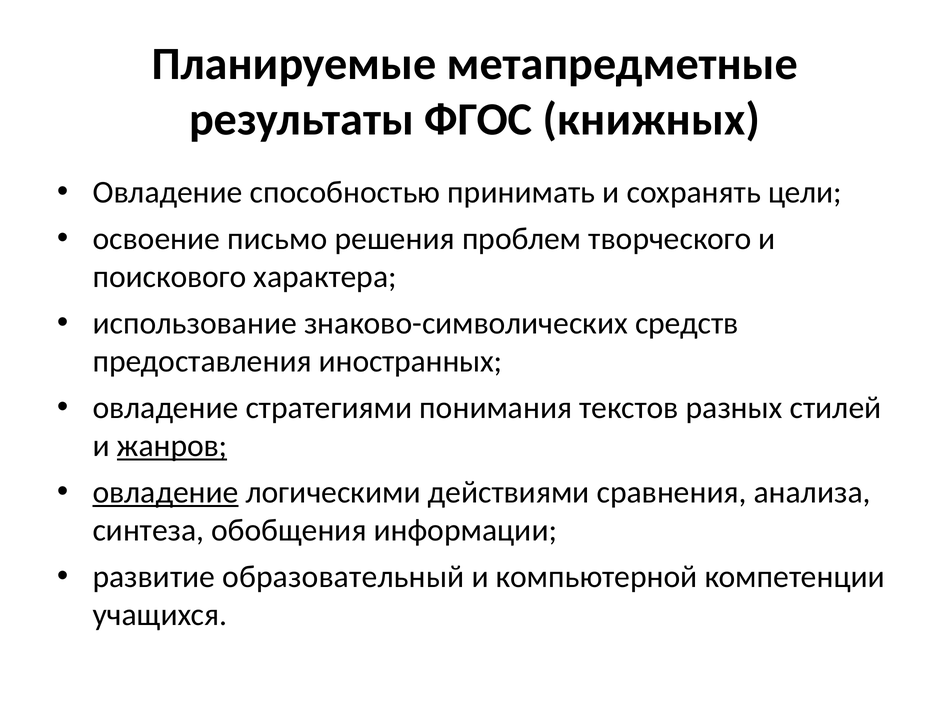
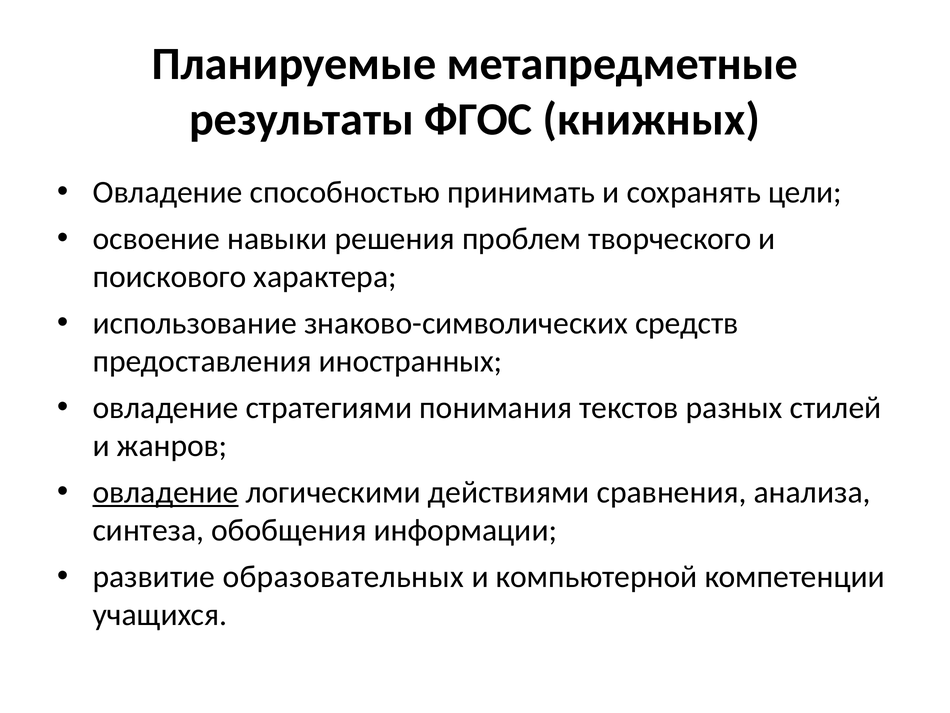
письмо: письмо -> навыки
жанров underline: present -> none
образовательный: образовательный -> образовательных
